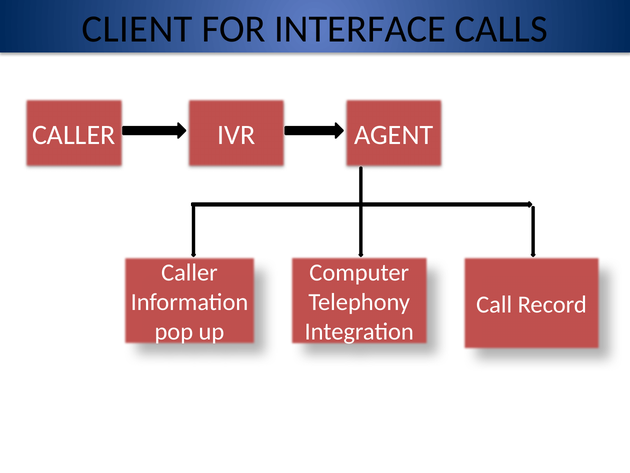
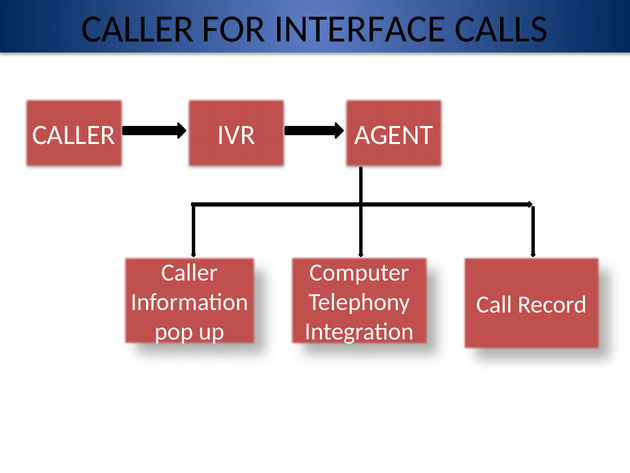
CLIENT at (137, 29): CLIENT -> CALLER
